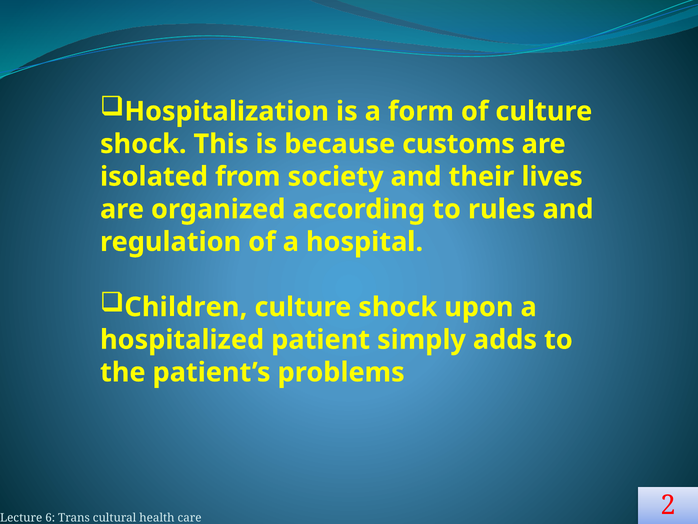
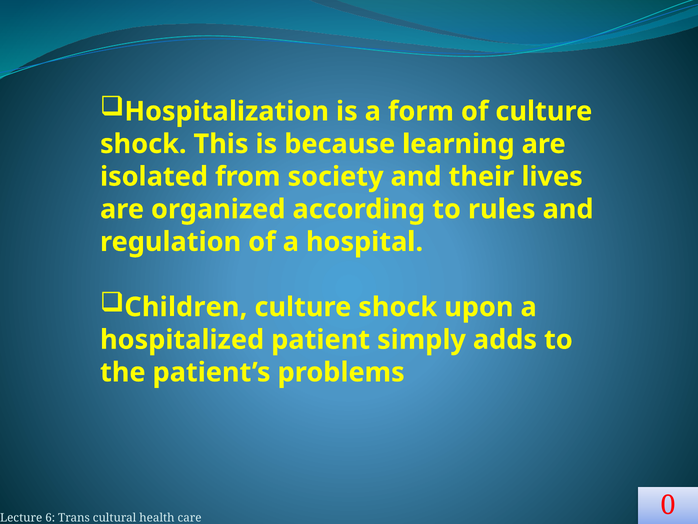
customs: customs -> learning
2: 2 -> 0
